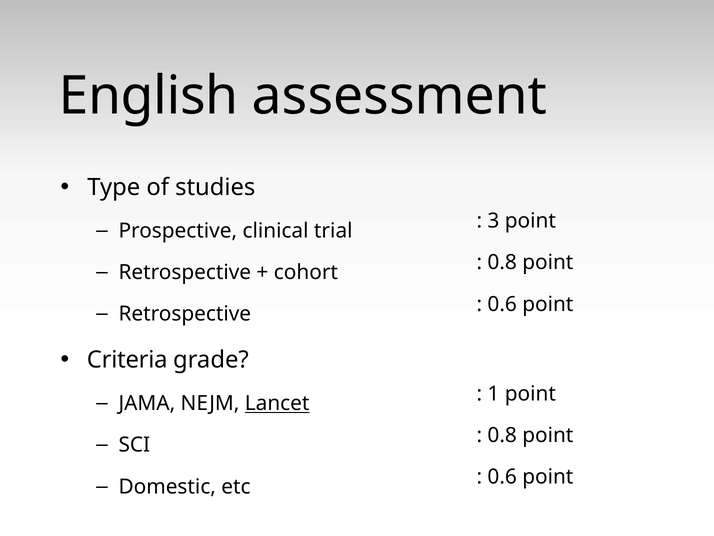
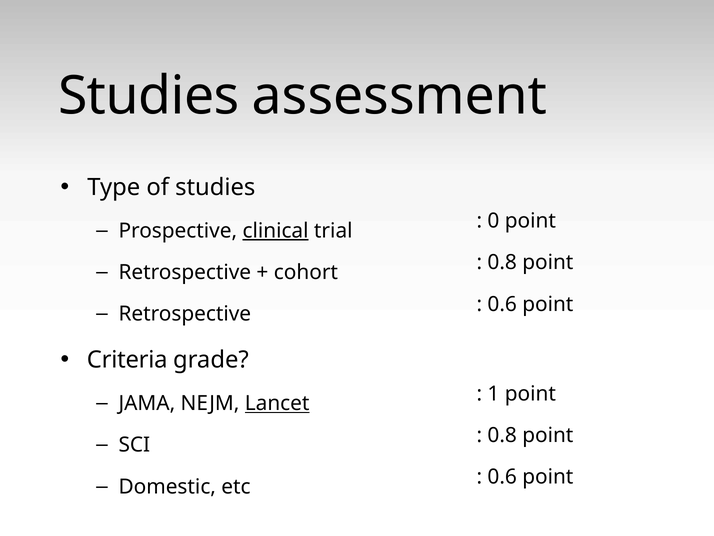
English at (149, 96): English -> Studies
3: 3 -> 0
clinical underline: none -> present
